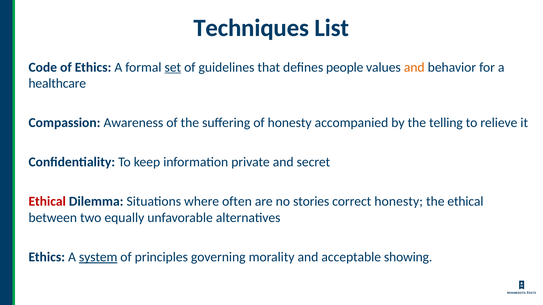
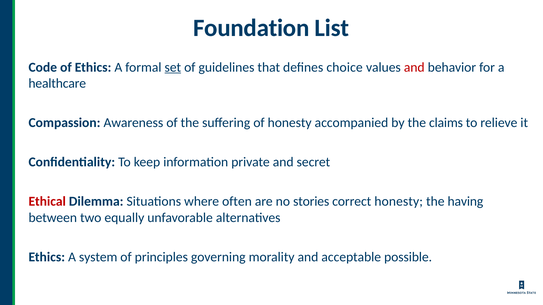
Techniques: Techniques -> Foundation
people: people -> choice
and at (414, 67) colour: orange -> red
telling: telling -> claims
the ethical: ethical -> having
system underline: present -> none
showing: showing -> possible
